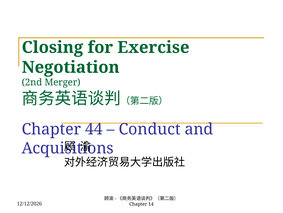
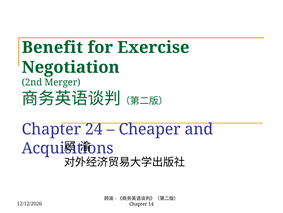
Closing: Closing -> Benefit
44: 44 -> 24
Conduct: Conduct -> Cheaper
